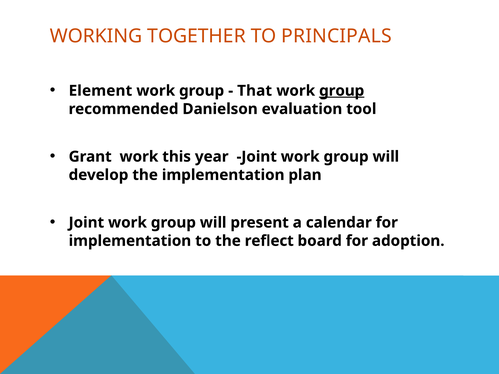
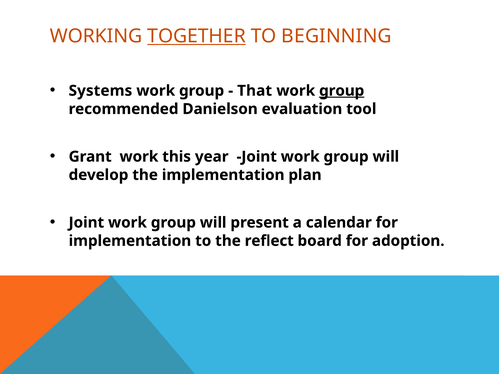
TOGETHER underline: none -> present
PRINCIPALS: PRINCIPALS -> BEGINNING
Element: Element -> Systems
